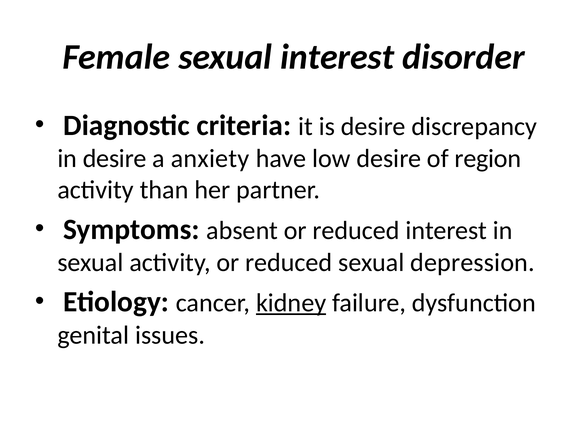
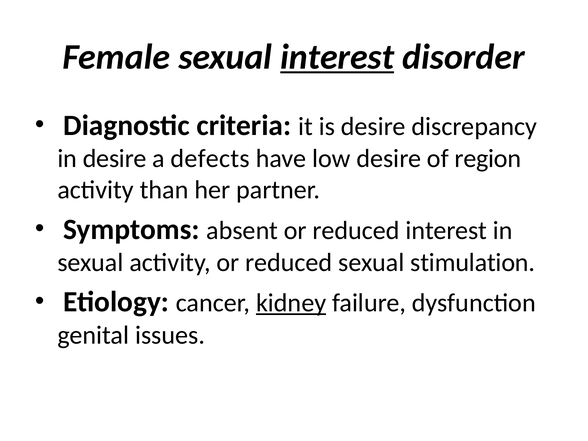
interest at (337, 57) underline: none -> present
anxiety: anxiety -> defects
depression: depression -> stimulation
